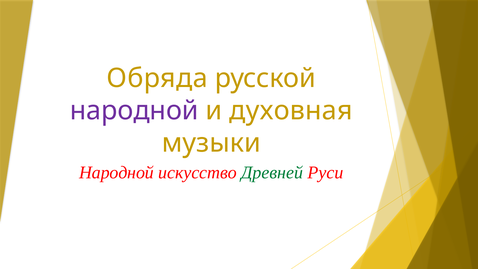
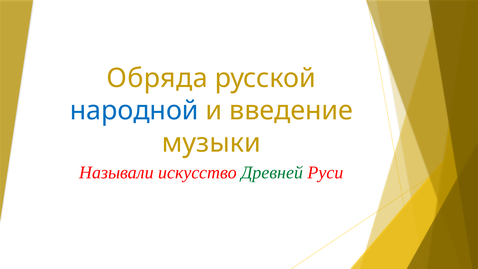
народной at (134, 110) colour: purple -> blue
духовная: духовная -> введение
Народной at (116, 173): Народной -> Называли
